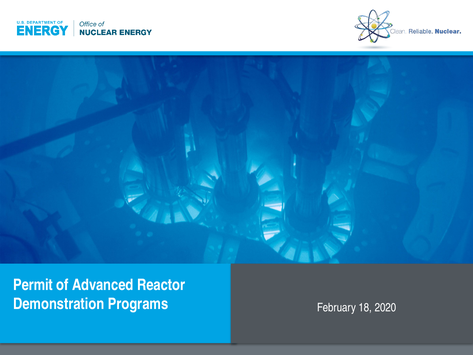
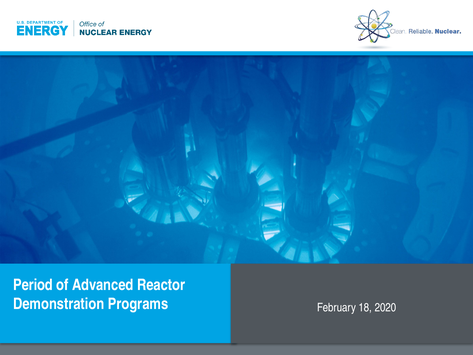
Permit: Permit -> Period
